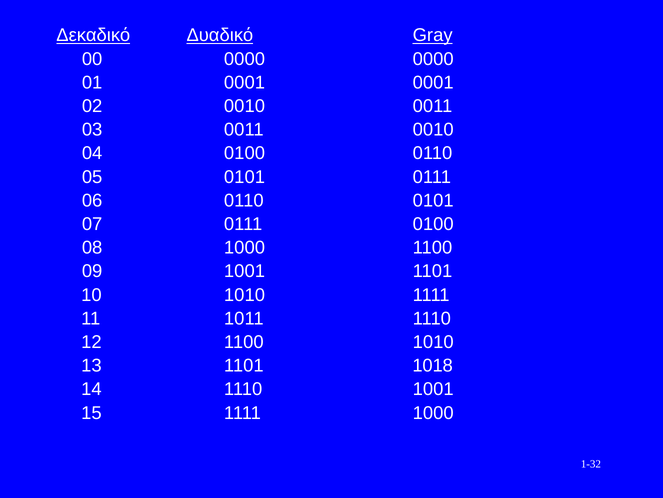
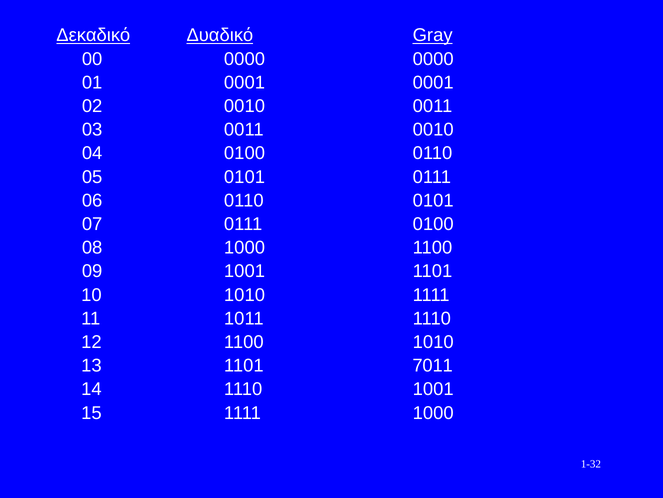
1018: 1018 -> 7011
